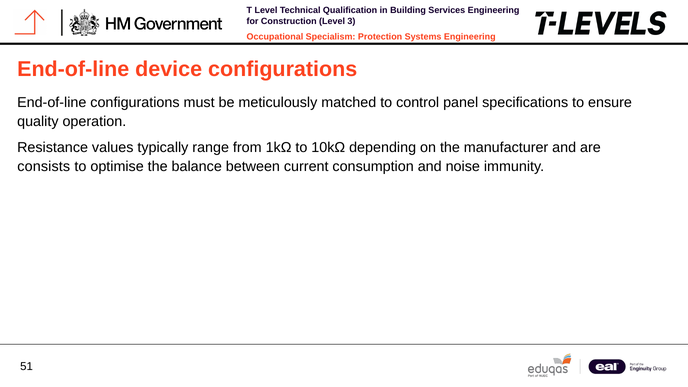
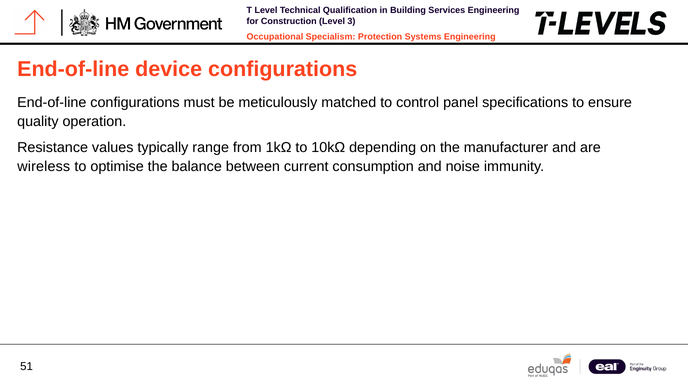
consists: consists -> wireless
